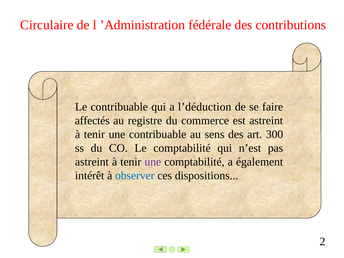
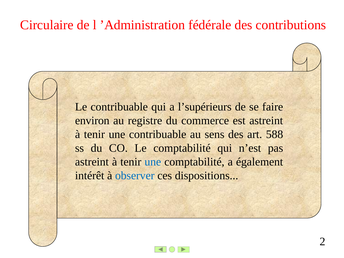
l’déduction: l’déduction -> l’supérieurs
affectés: affectés -> environ
300: 300 -> 588
une at (153, 162) colour: purple -> blue
